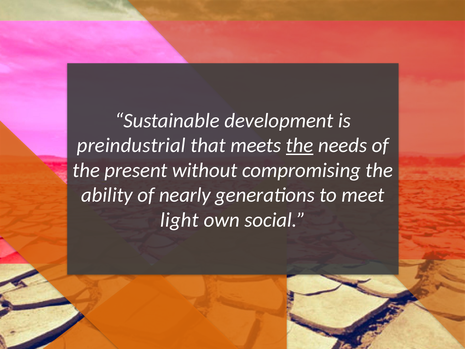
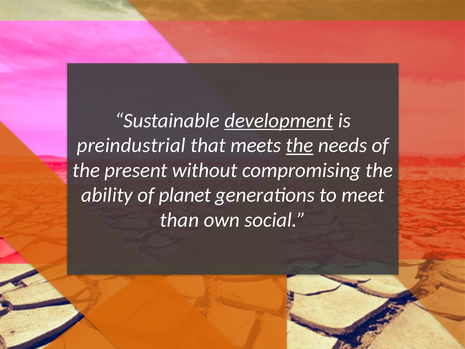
development underline: none -> present
nearly: nearly -> planet
light: light -> than
